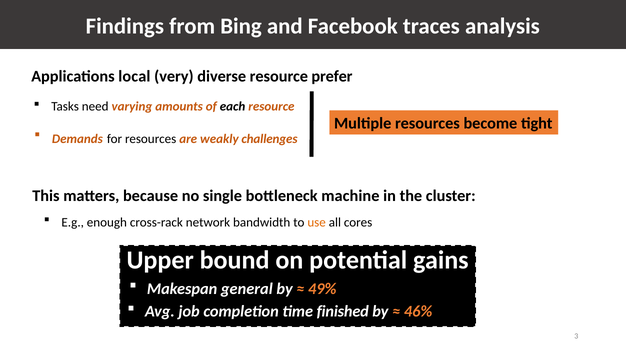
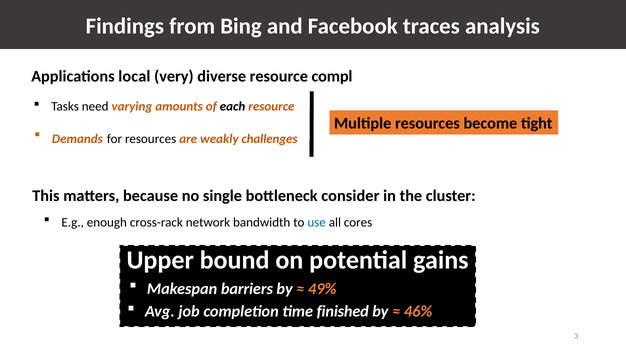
prefer: prefer -> compl
machine: machine -> consider
use colour: orange -> blue
general: general -> barriers
